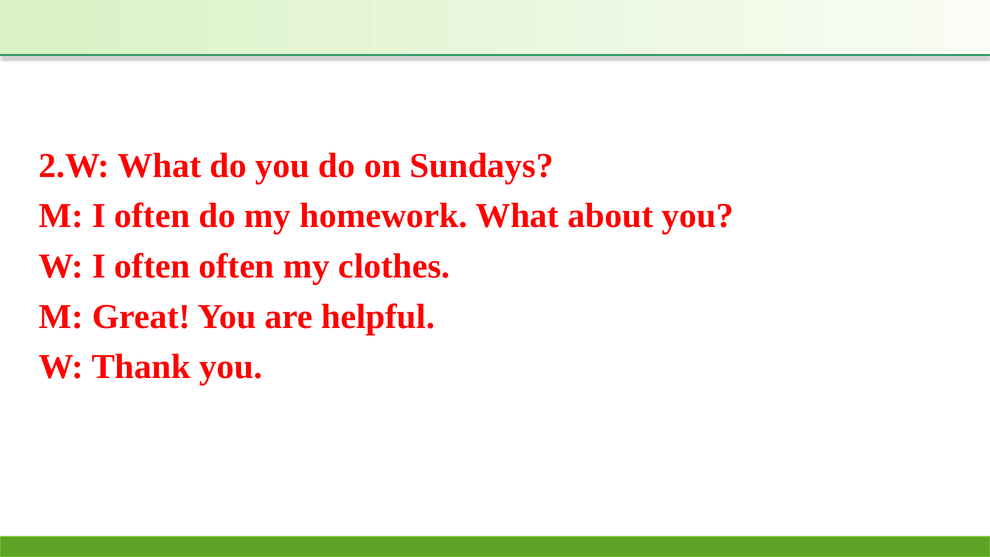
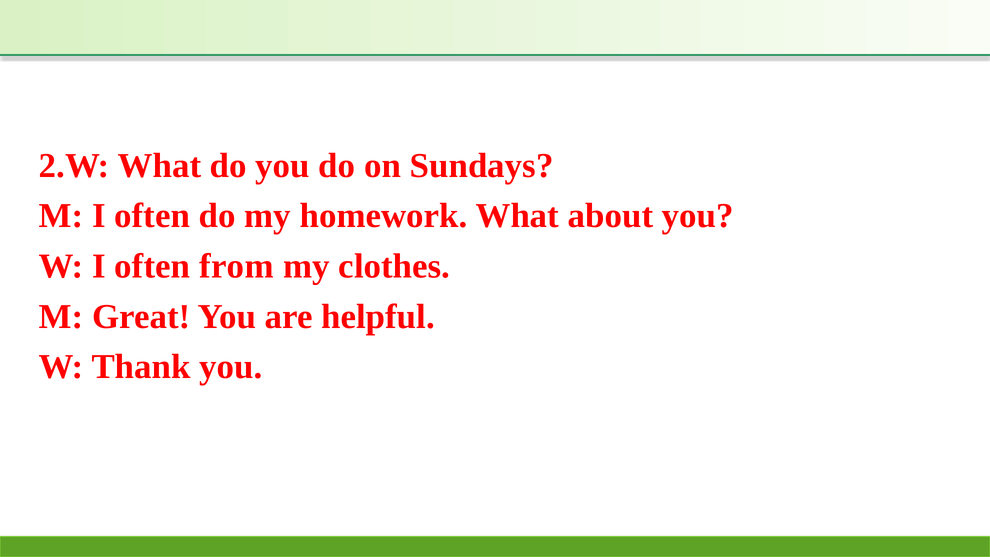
often often: often -> from
